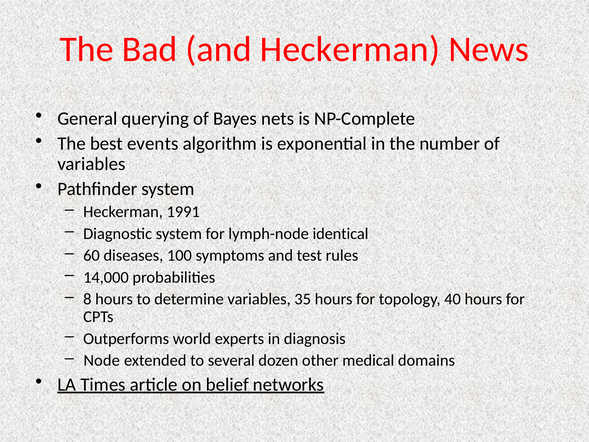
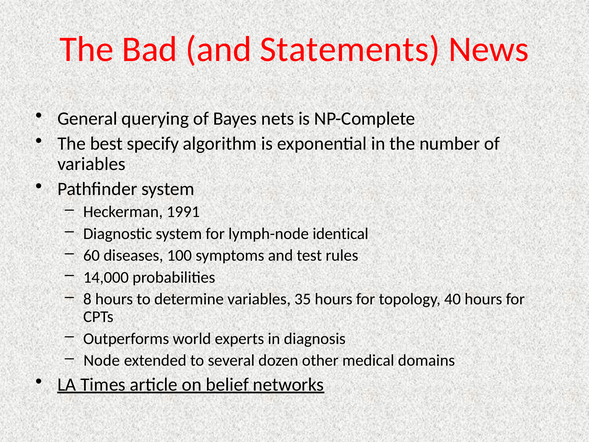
and Heckerman: Heckerman -> Statements
events: events -> specify
